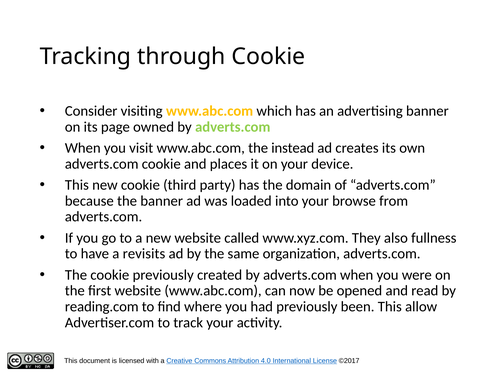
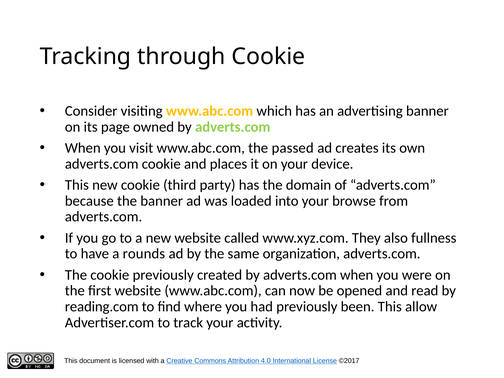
instead: instead -> passed
revisits: revisits -> rounds
